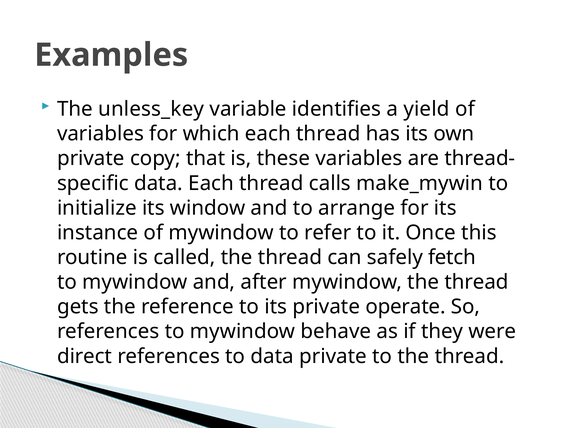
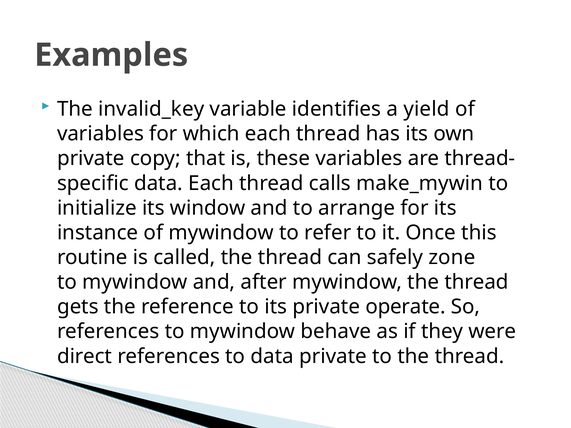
unless_key: unless_key -> invalid_key
fetch: fetch -> zone
